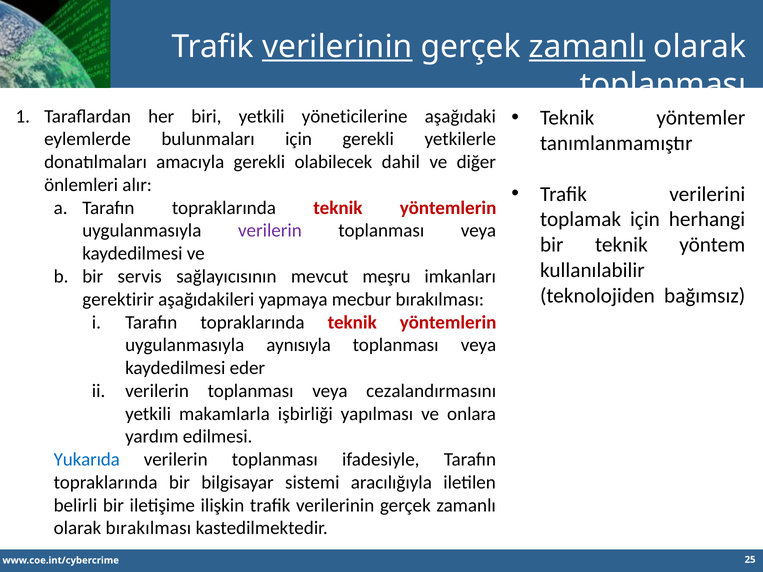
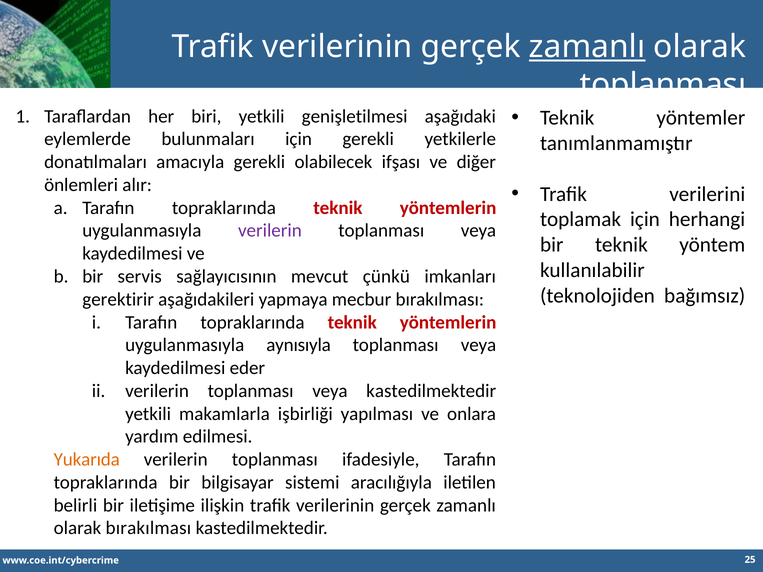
verilerinin at (337, 47) underline: present -> none
yöneticilerine: yöneticilerine -> genişletilmesi
dahil: dahil -> ifşası
meşru: meşru -> çünkü
veya cezalandırmasını: cezalandırmasını -> kastedilmektedir
Yukarıda colour: blue -> orange
